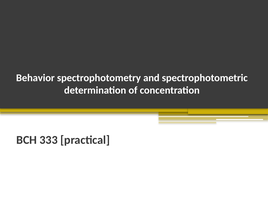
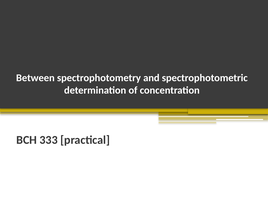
Behavior: Behavior -> Between
